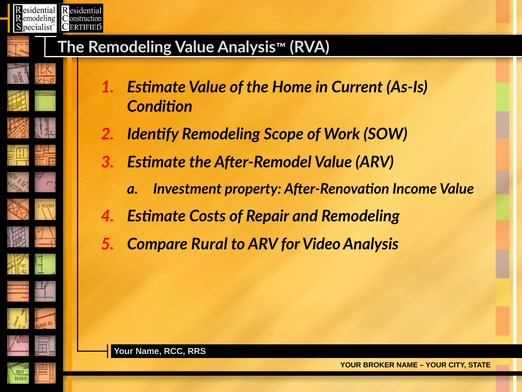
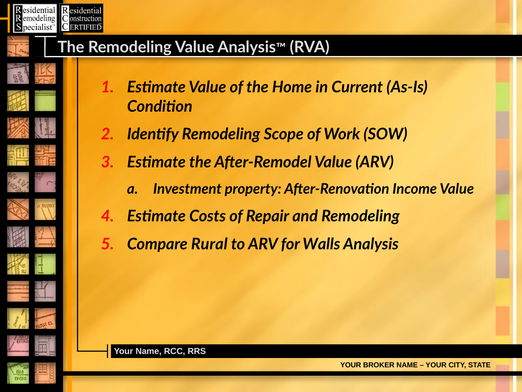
Video: Video -> Walls
